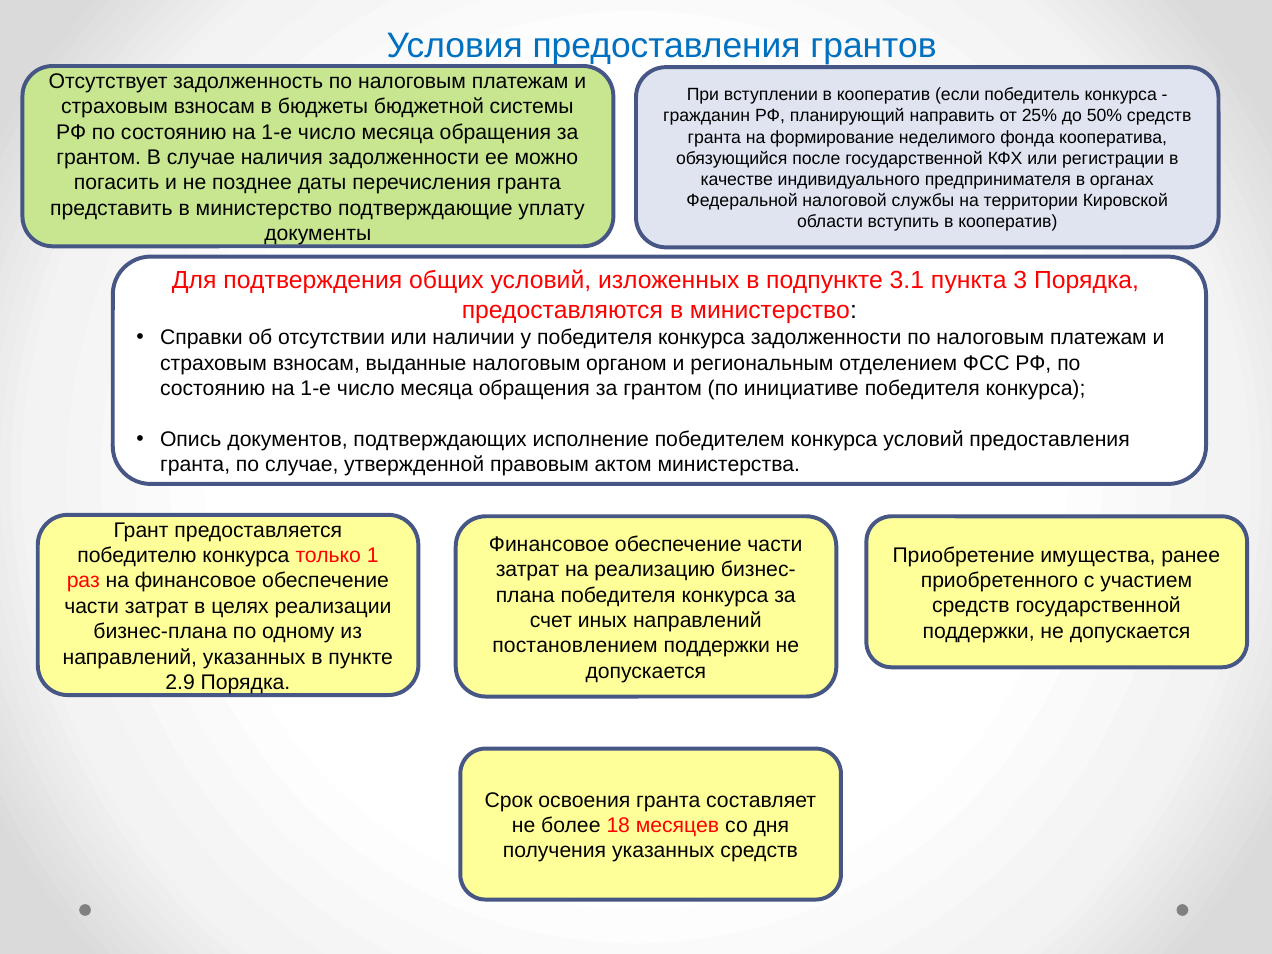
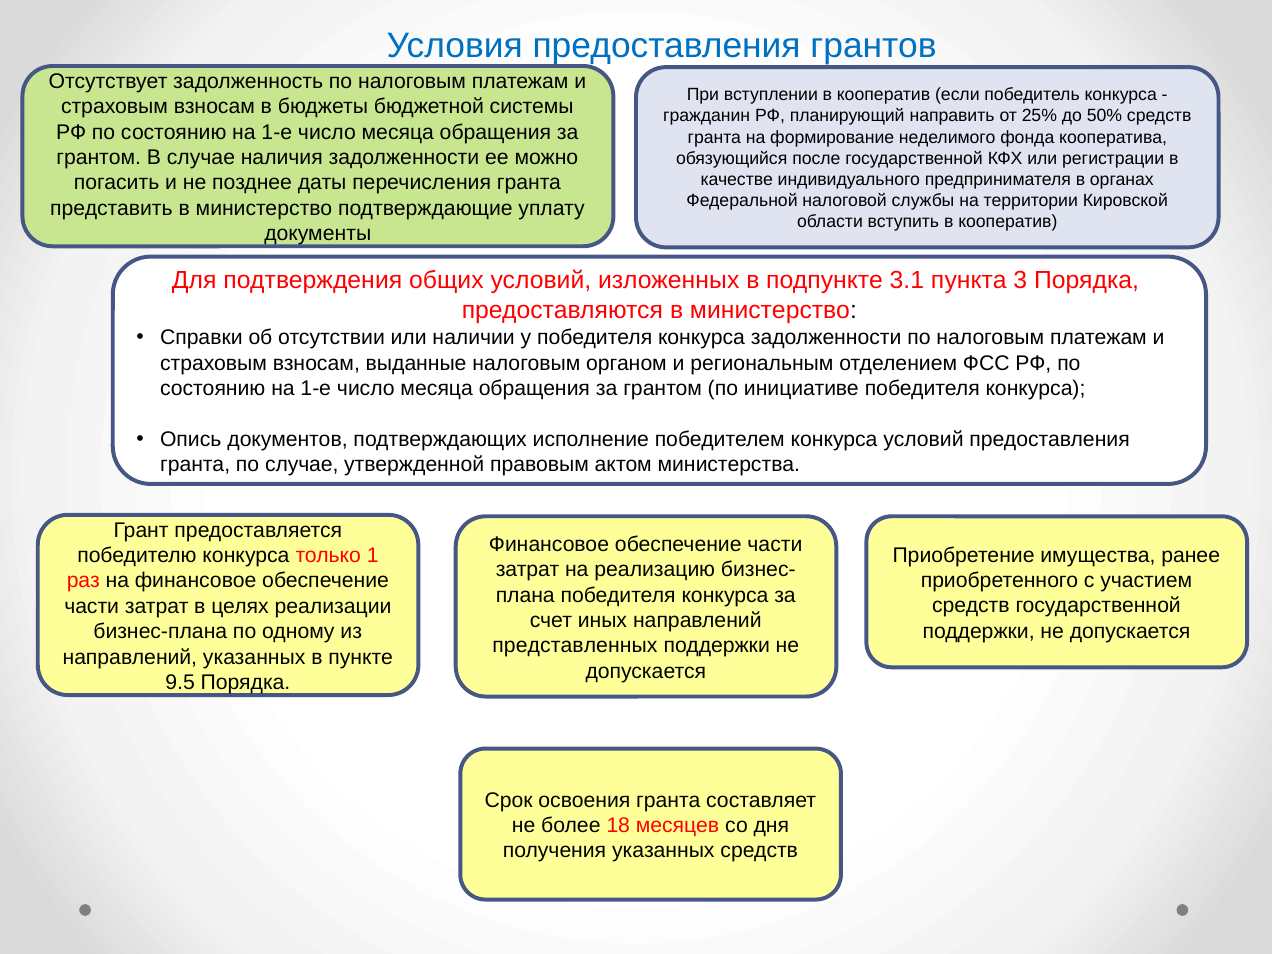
постановлением: постановлением -> представленных
2.9: 2.9 -> 9.5
